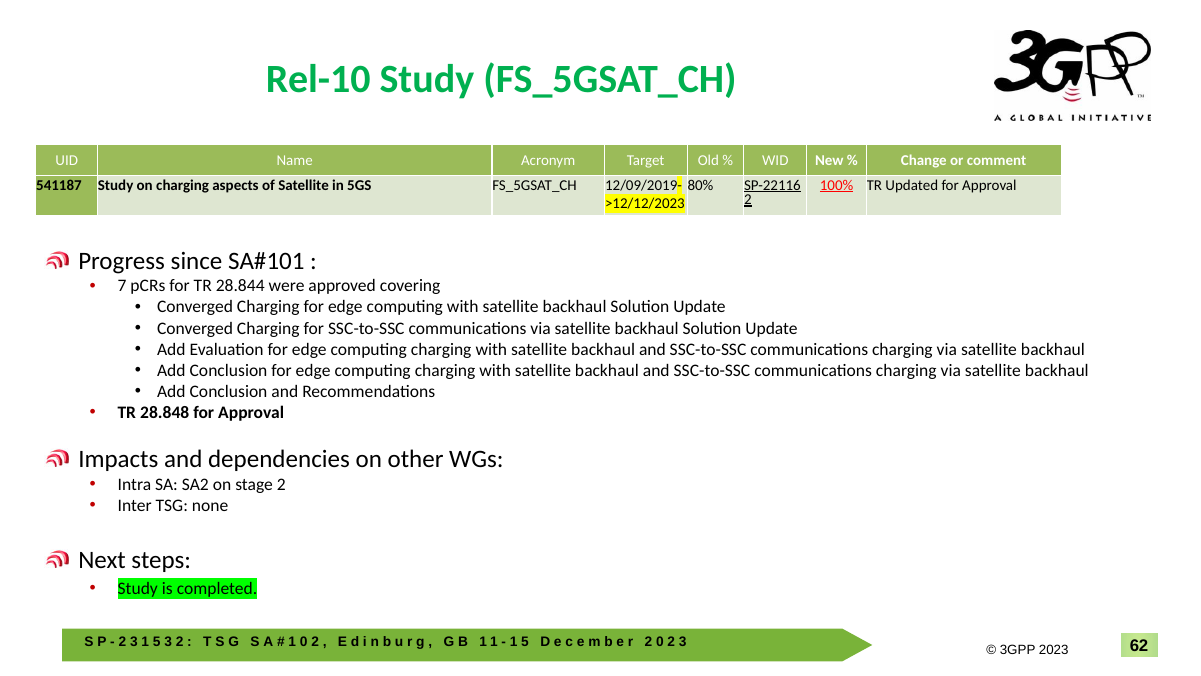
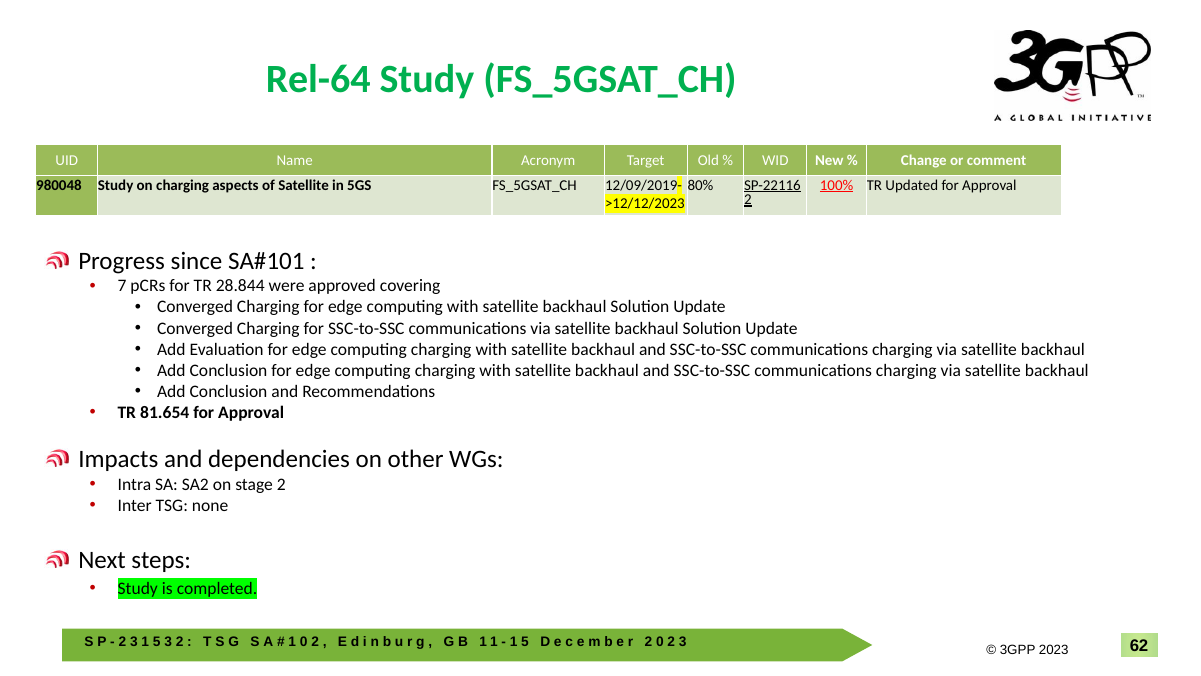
Rel-10: Rel-10 -> Rel-64
541187: 541187 -> 980048
28.848: 28.848 -> 81.654
